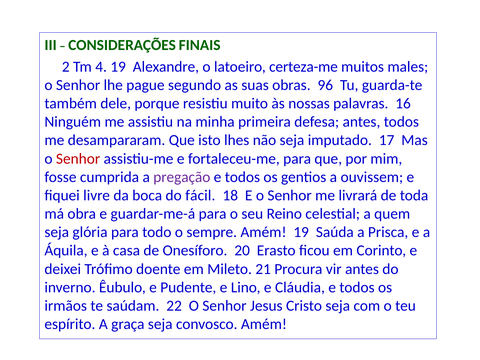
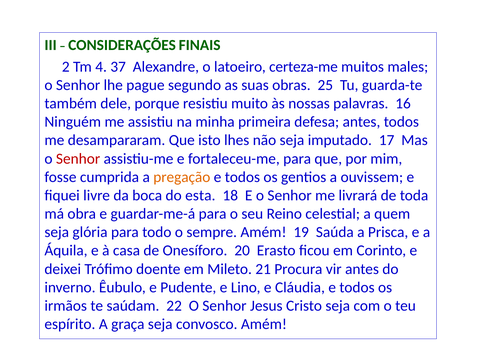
4 19: 19 -> 37
96: 96 -> 25
pregação colour: purple -> orange
fácil: fácil -> esta
